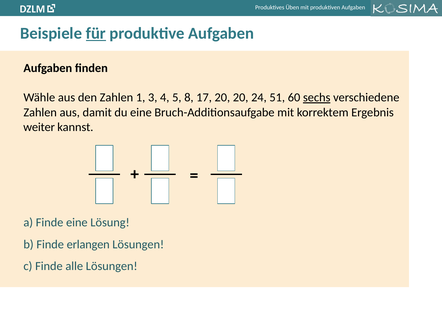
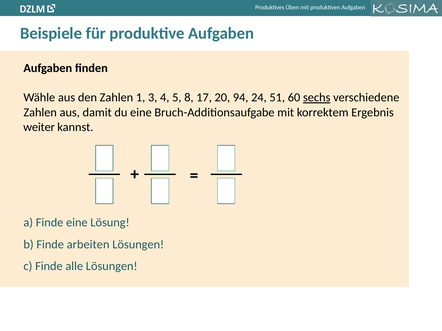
für underline: present -> none
20 20: 20 -> 94
erlangen: erlangen -> arbeiten
